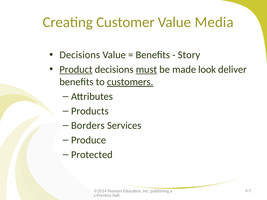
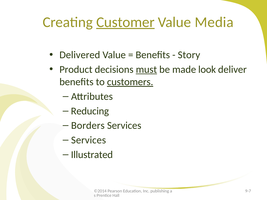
Customer underline: none -> present
Decisions at (80, 55): Decisions -> Delivered
Product underline: present -> none
Products: Products -> Reducing
Produce at (89, 140): Produce -> Services
Protected: Protected -> Illustrated
